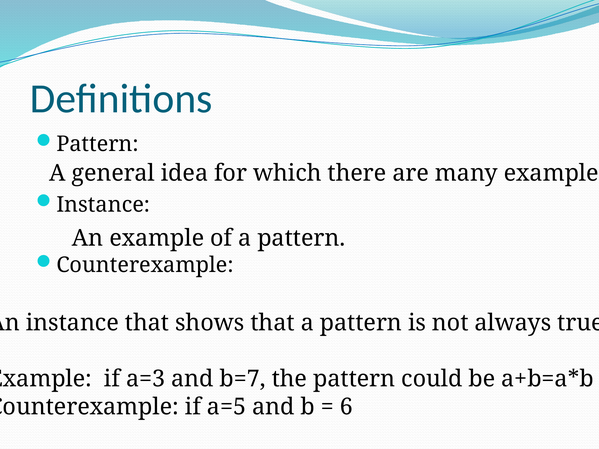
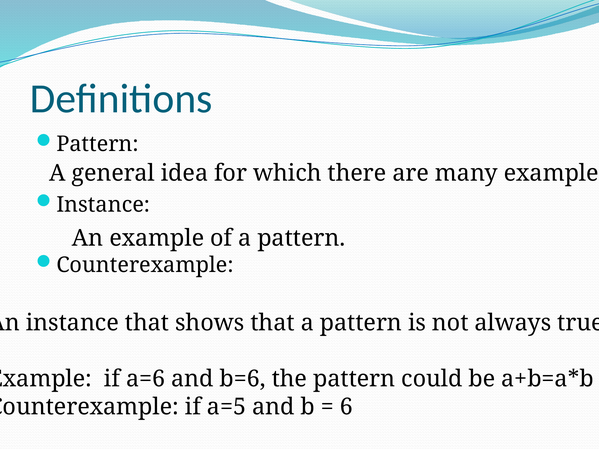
a=3: a=3 -> a=6
b=7: b=7 -> b=6
